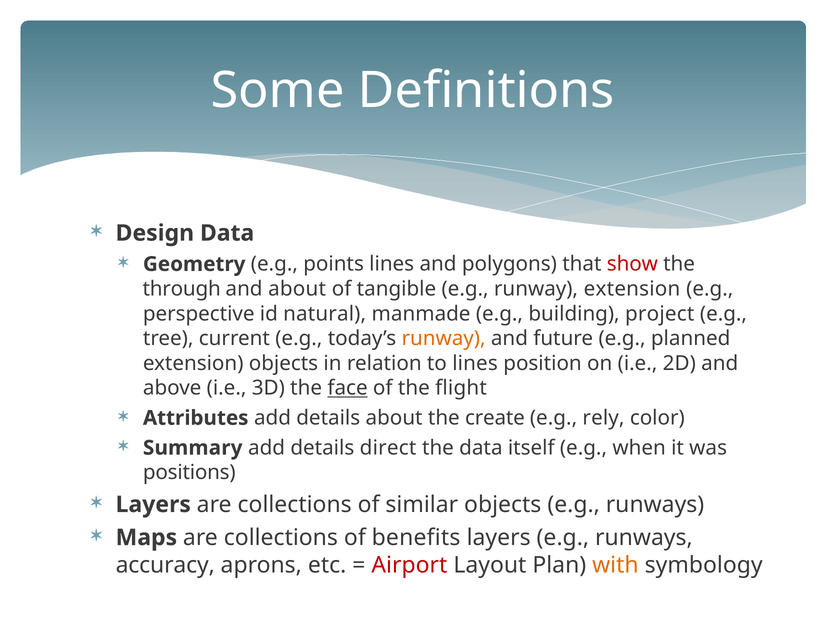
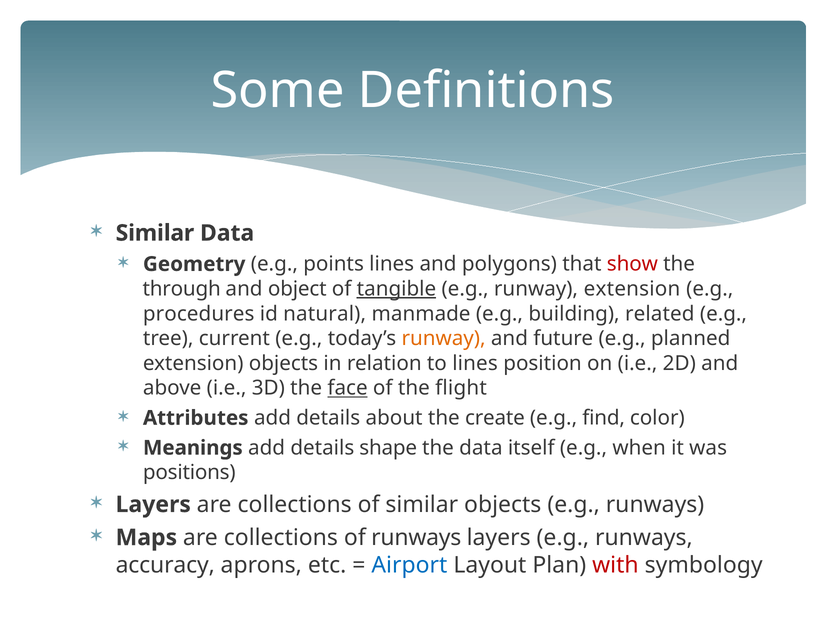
Design at (155, 233): Design -> Similar
and about: about -> object
tangible underline: none -> present
perspective: perspective -> procedures
project: project -> related
rely: rely -> find
Summary: Summary -> Meanings
direct: direct -> shape
of benefits: benefits -> runways
Airport colour: red -> blue
with colour: orange -> red
